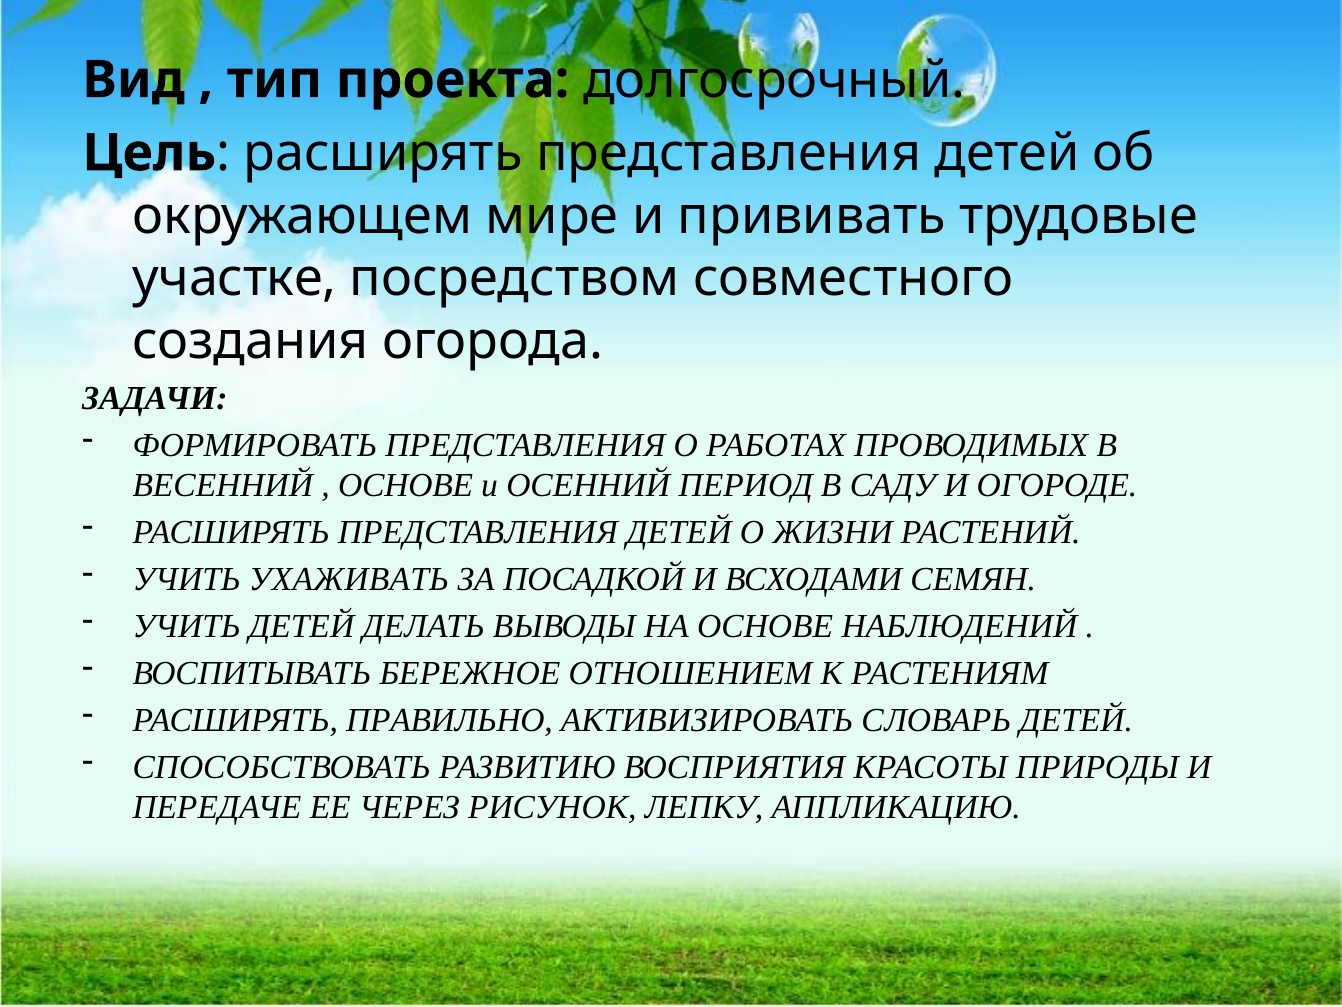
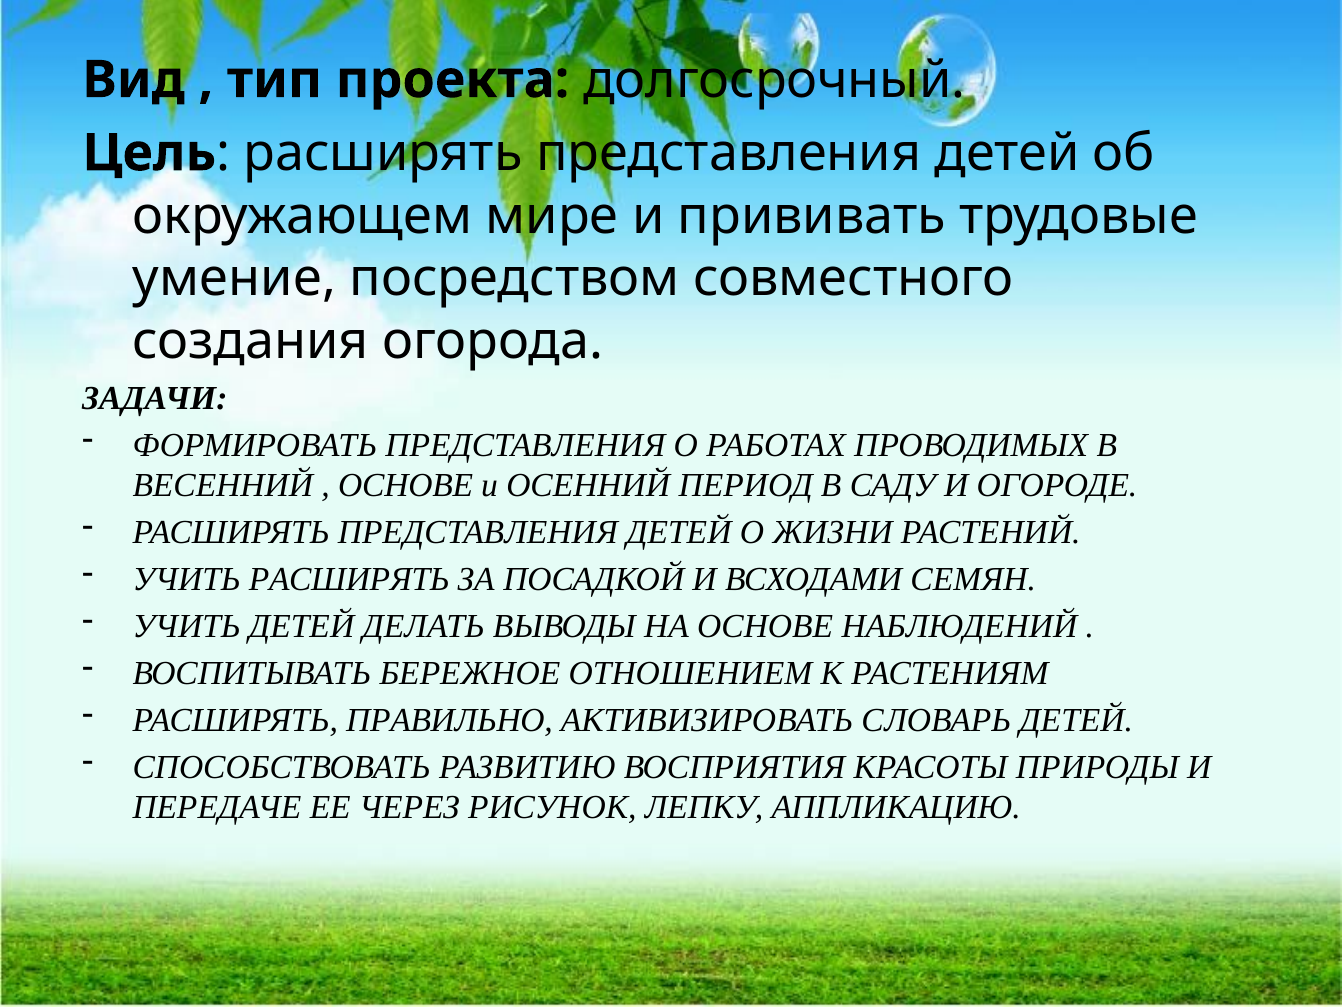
участке: участке -> умение
УЧИТЬ УХАЖИВАТЬ: УХАЖИВАТЬ -> РАСШИРЯТЬ
